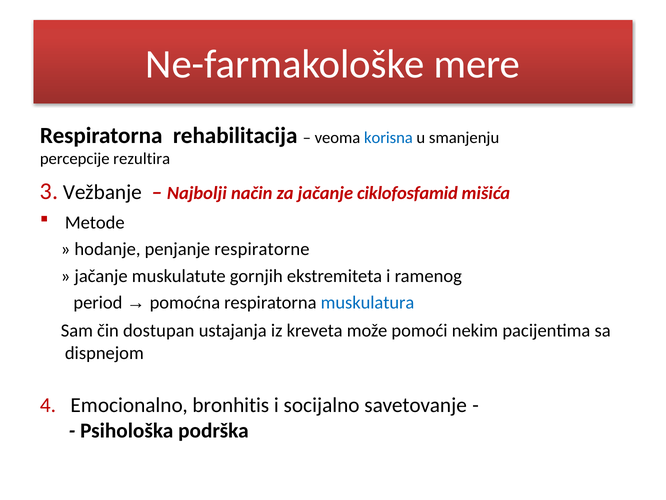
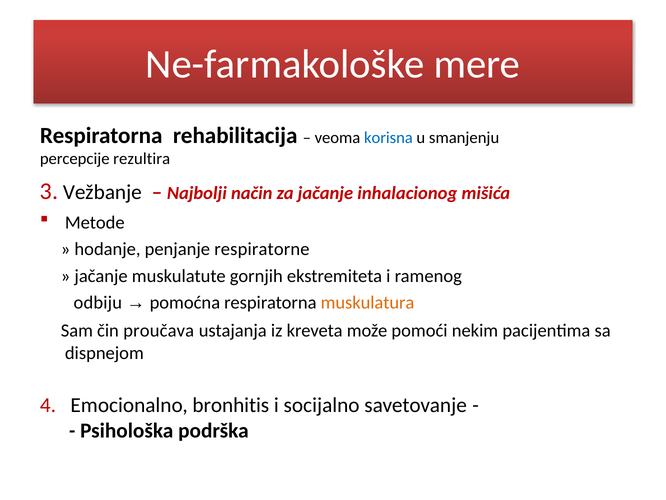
ciklofosfamid: ciklofosfamid -> inhalacionog
period: period -> odbiju
muskulatura colour: blue -> orange
dostupan: dostupan -> proučava
